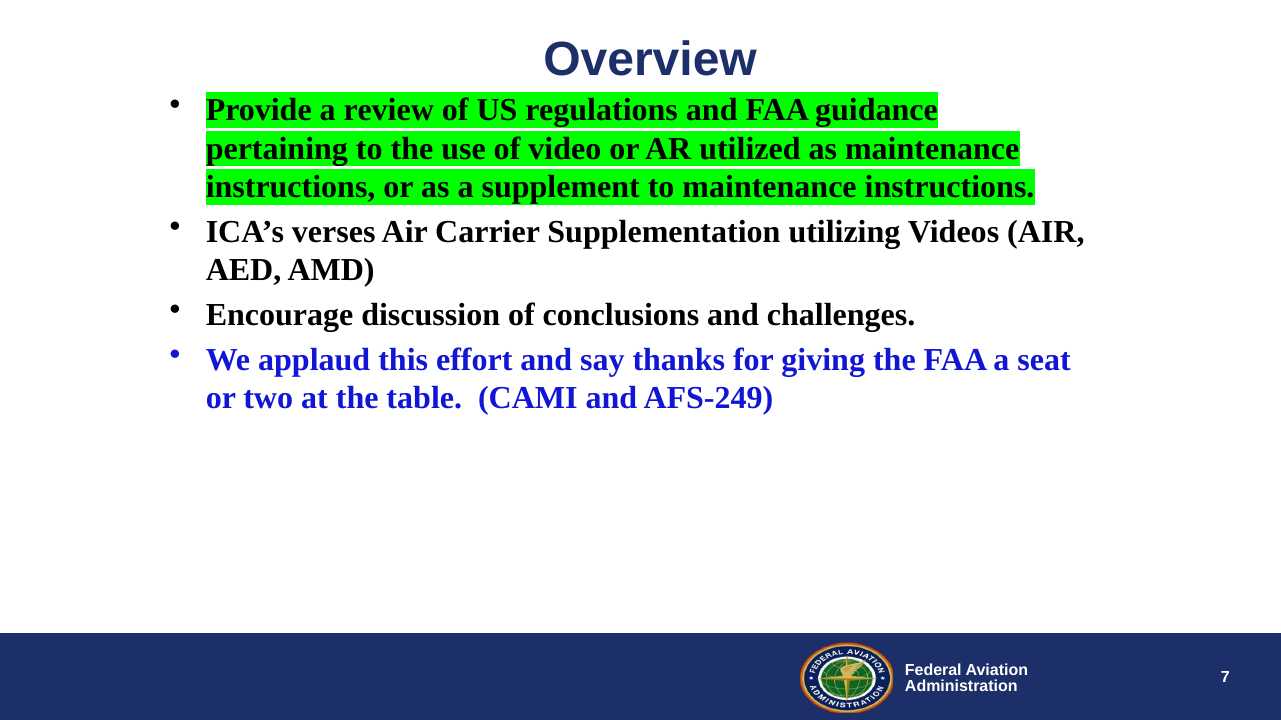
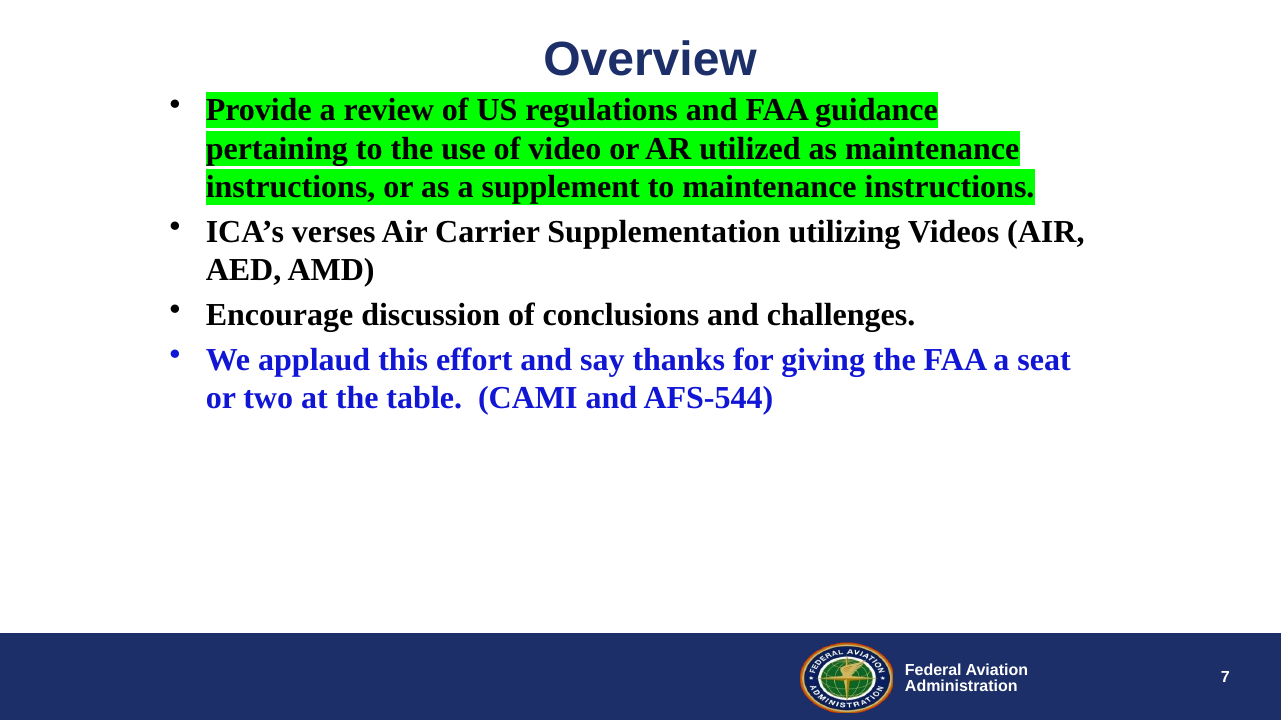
AFS-249: AFS-249 -> AFS-544
